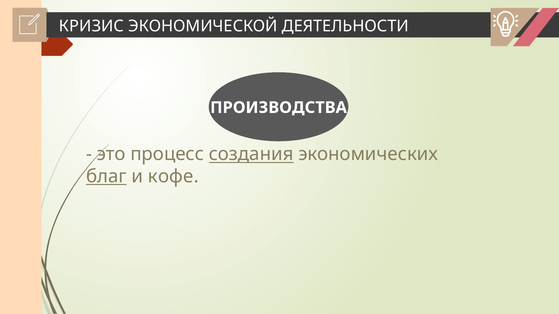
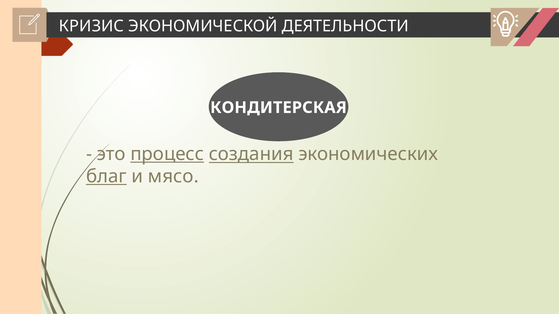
ПРОИЗВОДСТВА: ПРОИЗВОДСТВА -> КОНДИТЕРСКАЯ
процесс underline: none -> present
кофе: кофе -> мясо
